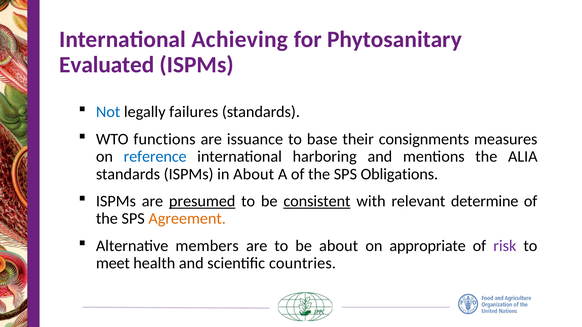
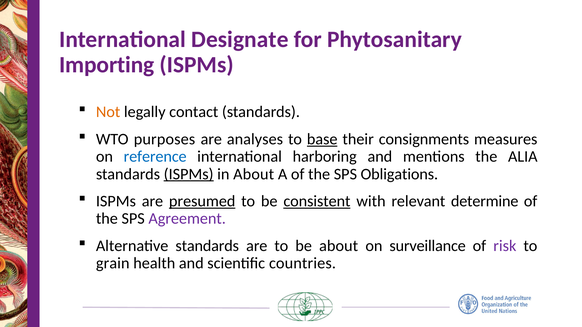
Achieving: Achieving -> Designate
Evaluated: Evaluated -> Importing
Not colour: blue -> orange
failures: failures -> contact
functions: functions -> purposes
issuance: issuance -> analyses
base underline: none -> present
ISPMs at (189, 174) underline: none -> present
Agreement colour: orange -> purple
Alternative members: members -> standards
appropriate: appropriate -> surveillance
meet: meet -> grain
